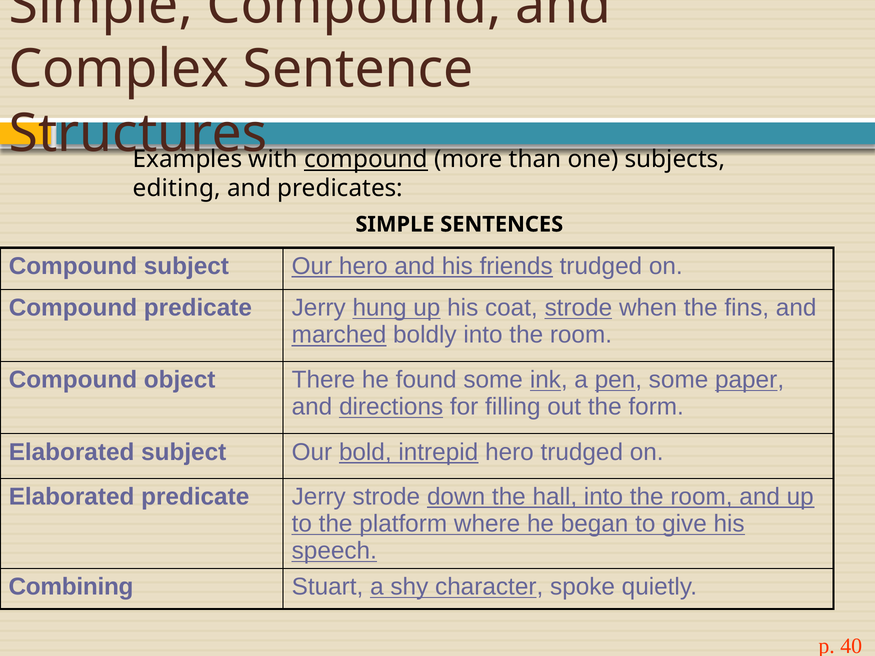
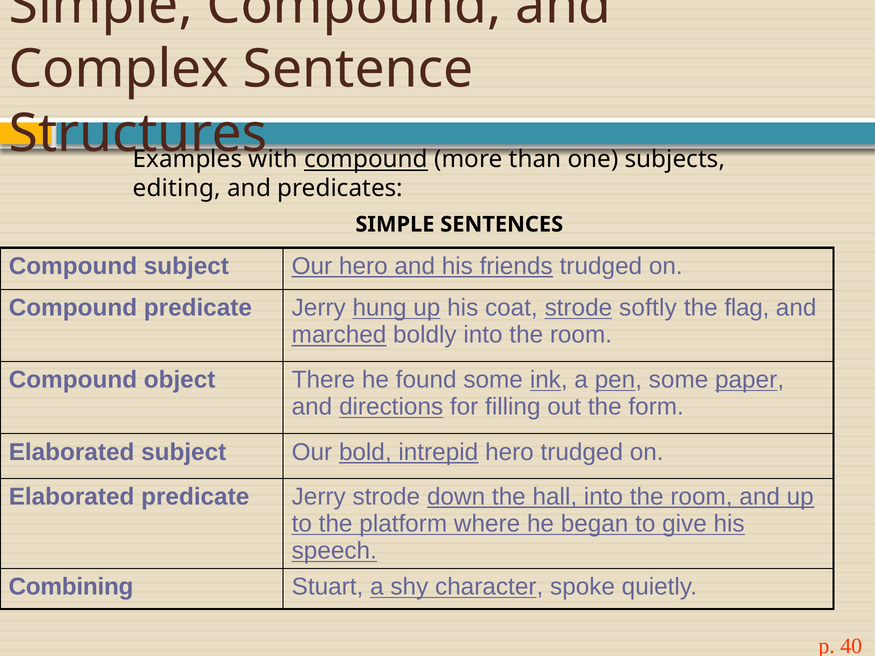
when: when -> softly
fins: fins -> flag
